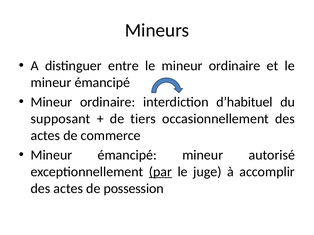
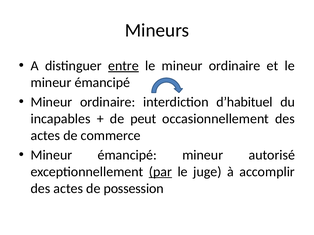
entre underline: none -> present
supposant: supposant -> incapables
tiers: tiers -> peut
